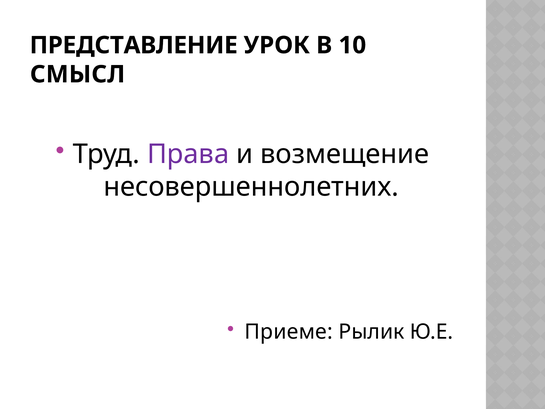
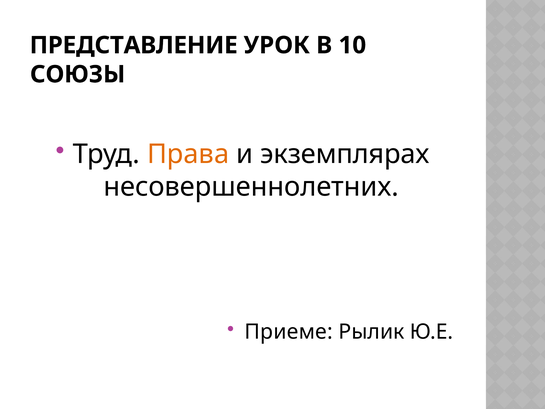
СМЫСЛ: СМЫСЛ -> СОЮЗЫ
Права colour: purple -> orange
возмещение: возмещение -> экземплярах
